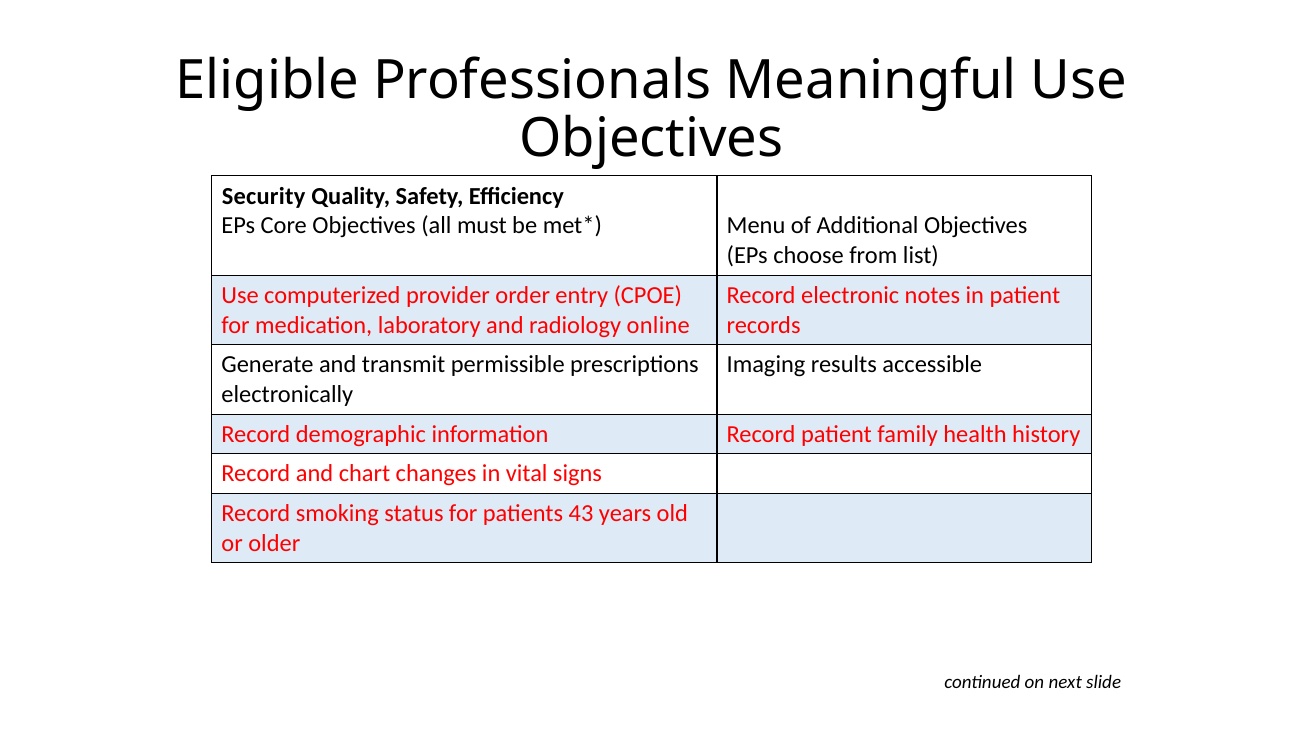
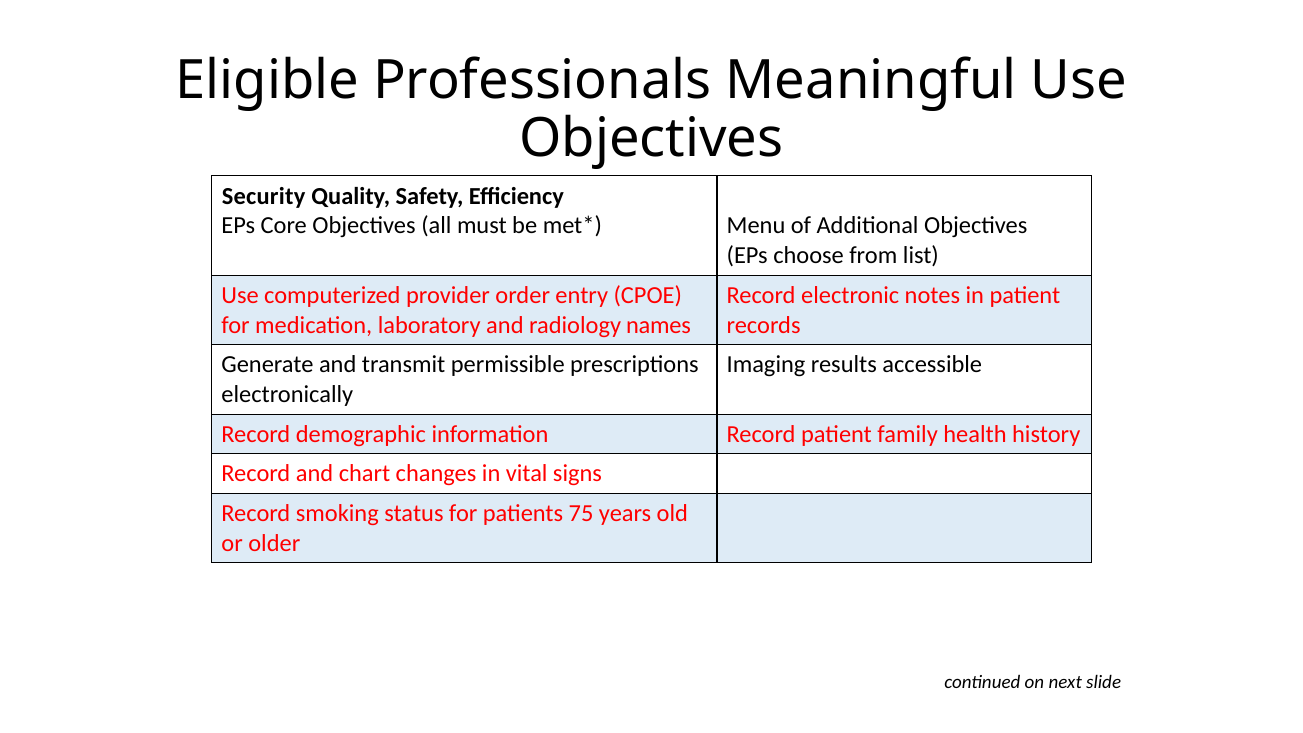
online: online -> names
43: 43 -> 75
